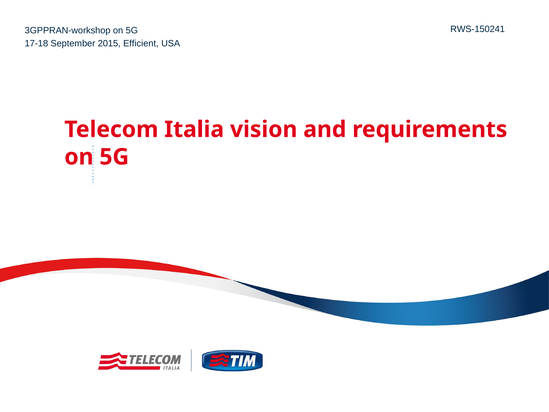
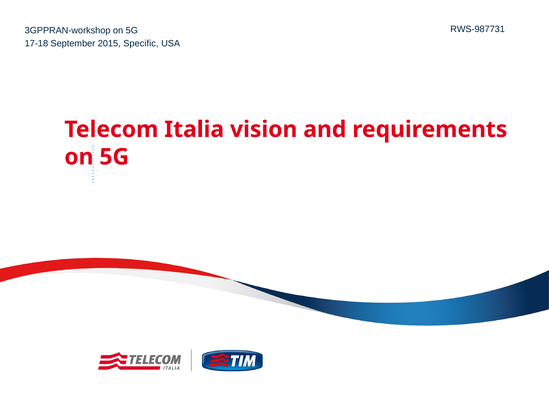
RWS-150241: RWS-150241 -> RWS-987731
Efficient: Efficient -> Specific
